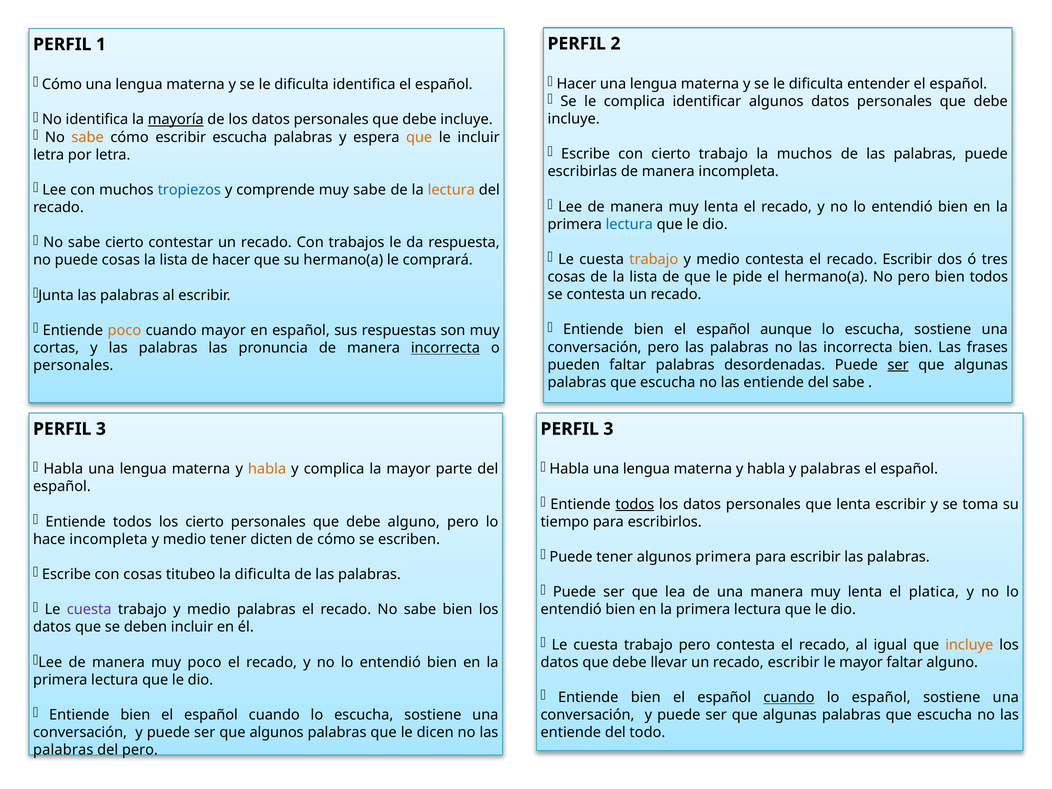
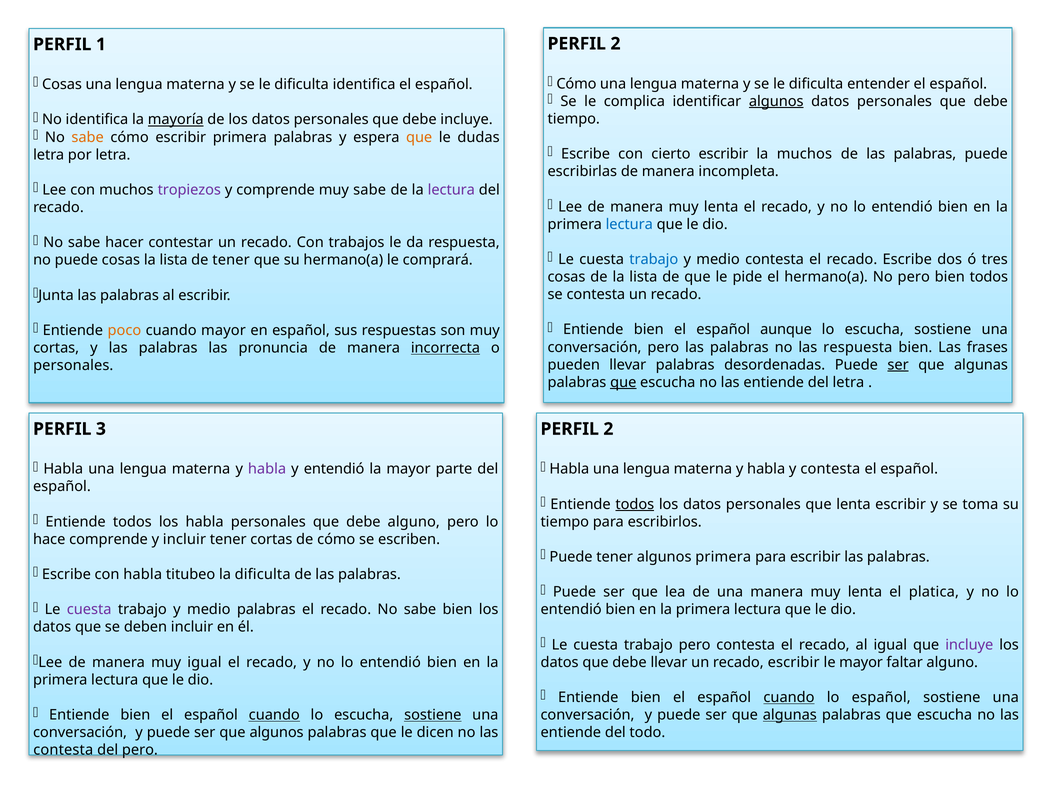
Hacer at (576, 84): Hacer -> Cómo
Cómo at (62, 85): Cómo -> Cosas
algunos at (776, 101) underline: none -> present
incluye at (574, 119): incluye -> tiempo
escribir escucha: escucha -> primera
le incluir: incluir -> dudas
cierto trabajo: trabajo -> escribir
tropiezos colour: blue -> purple
lectura at (451, 190) colour: orange -> purple
sabe cierto: cierto -> hacer
trabajo at (654, 259) colour: orange -> blue
el recado Escribir: Escribir -> Escribe
de hacer: hacer -> tener
las incorrecta: incorrecta -> respuesta
pueden faltar: faltar -> llevar
que at (623, 382) underline: none -> present
del sabe: sabe -> letra
3 at (608, 429): 3 -> 2
habla at (267, 469) colour: orange -> purple
y complica: complica -> entendió
y palabras: palabras -> contesta
los cierto: cierto -> habla
hace incompleta: incompleta -> comprende
medio at (185, 539): medio -> incluir
tener dicten: dicten -> cortas
con cosas: cosas -> habla
incluye at (969, 645) colour: orange -> purple
muy poco: poco -> igual
cuando at (274, 715) underline: none -> present
sostiene at (433, 715) underline: none -> present
algunas at (790, 715) underline: none -> present
palabras at (63, 750): palabras -> contesta
